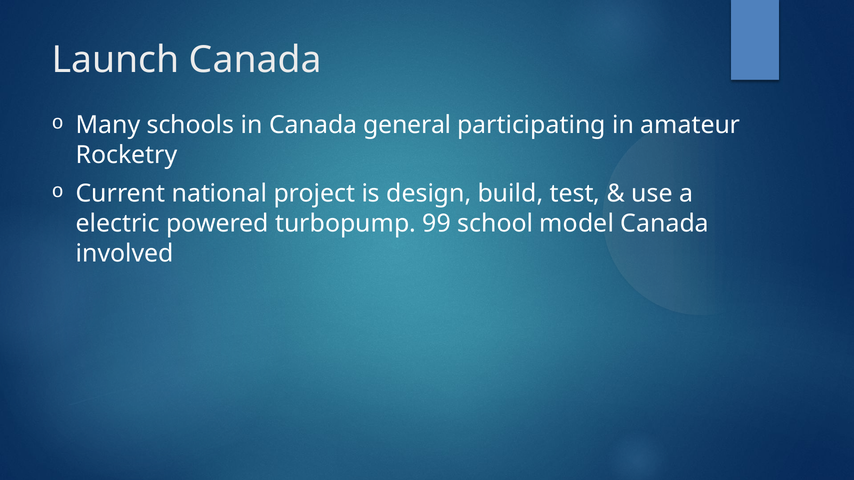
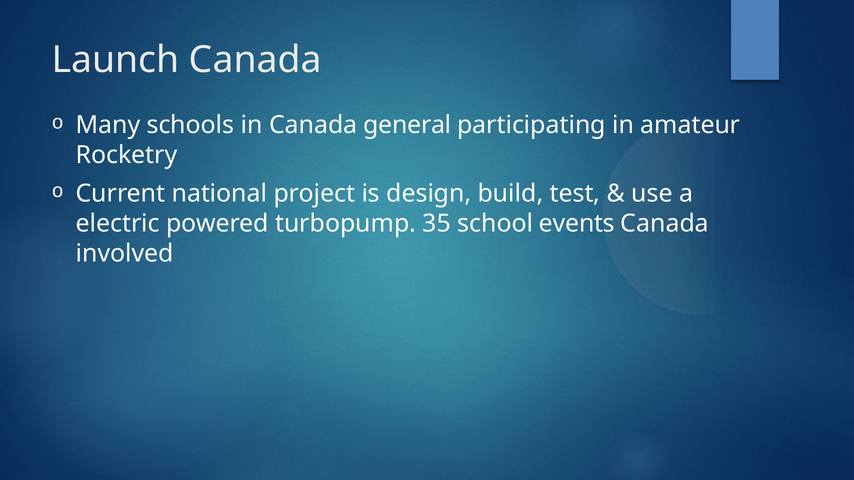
99: 99 -> 35
model: model -> events
